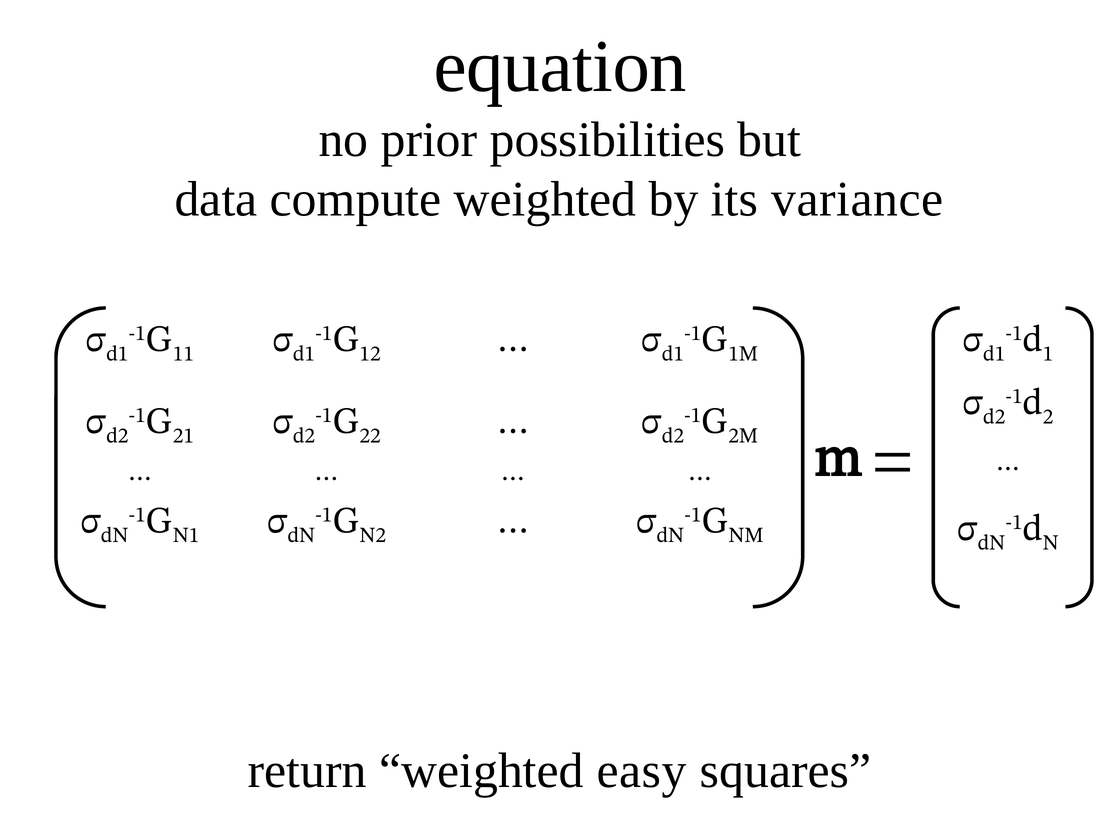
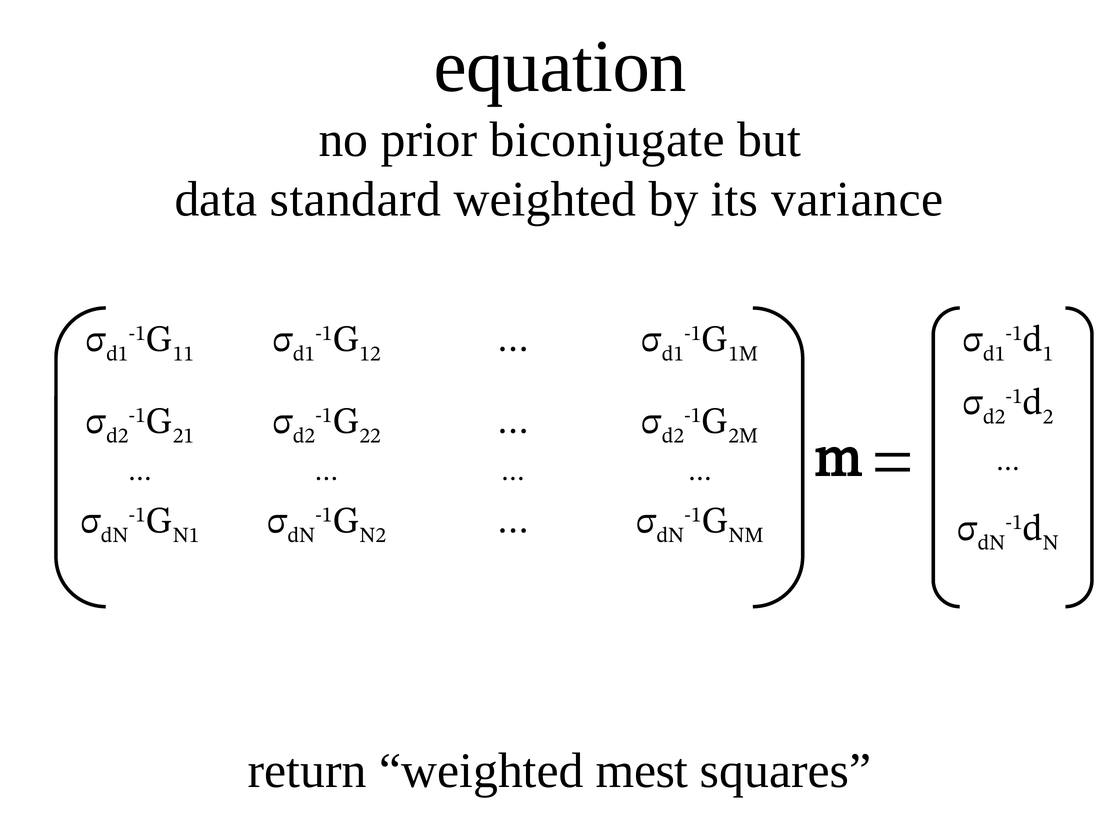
possibilities: possibilities -> biconjugate
compute: compute -> standard
easy: easy -> mest
